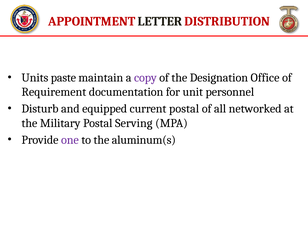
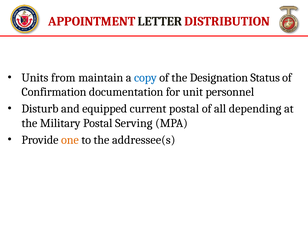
paste: paste -> from
copy colour: purple -> blue
Office: Office -> Status
Requirement: Requirement -> Confirmation
networked: networked -> depending
one colour: purple -> orange
aluminum(s: aluminum(s -> addressee(s
